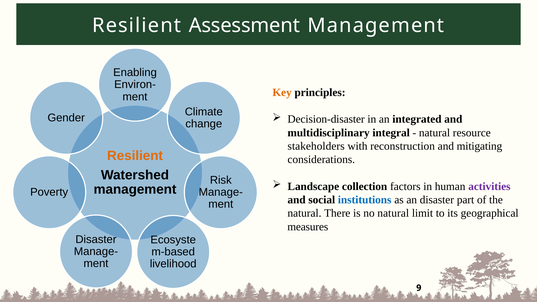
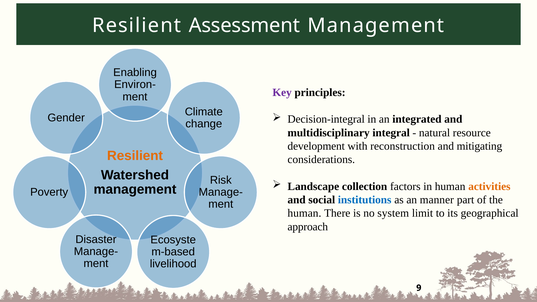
Key colour: orange -> purple
Decision-disaster: Decision-disaster -> Decision-integral
stakeholders: stakeholders -> development
activities colour: purple -> orange
an disaster: disaster -> manner
natural at (304, 213): natural -> human
no natural: natural -> system
measures: measures -> approach
